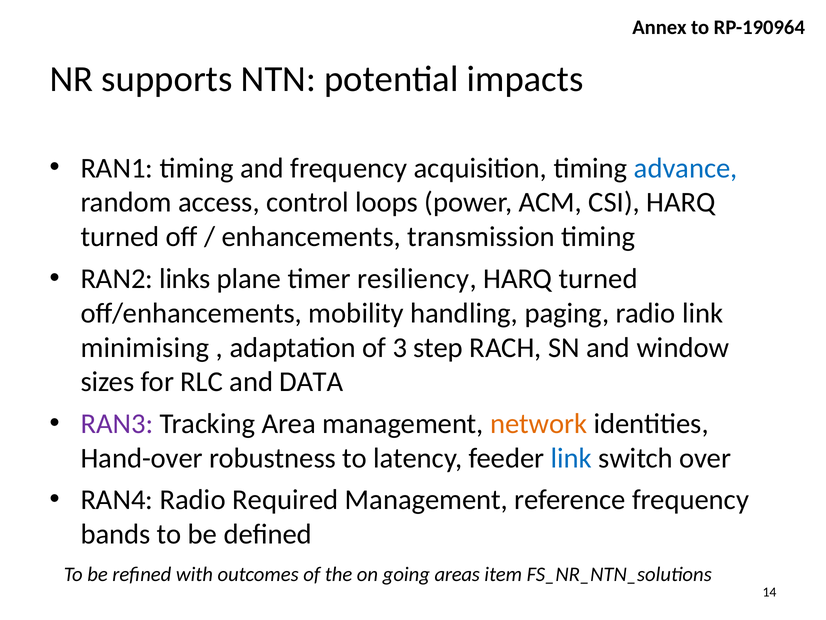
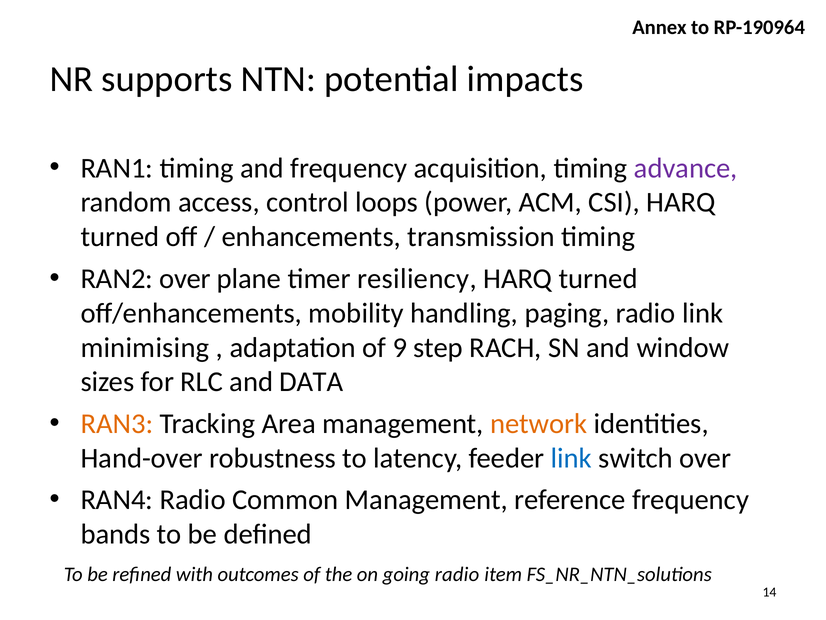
advance colour: blue -> purple
RAN2 links: links -> over
3: 3 -> 9
RAN3 colour: purple -> orange
Required: Required -> Common
going areas: areas -> radio
